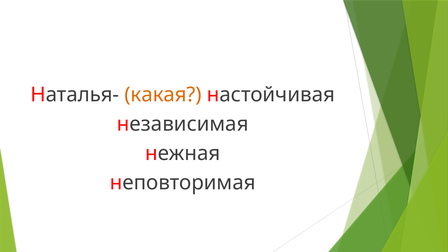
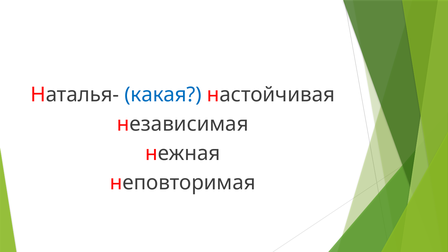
какая colour: orange -> blue
